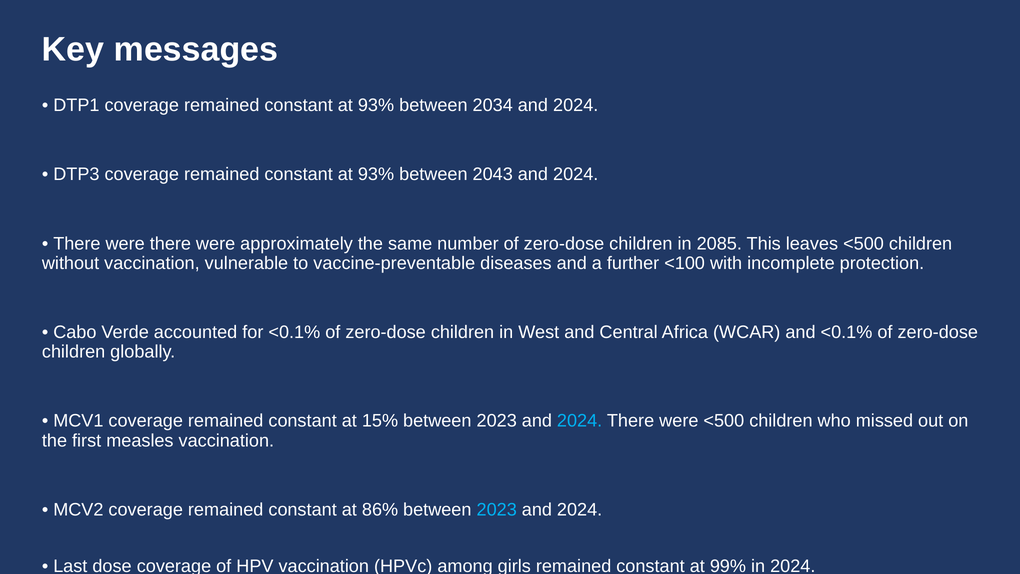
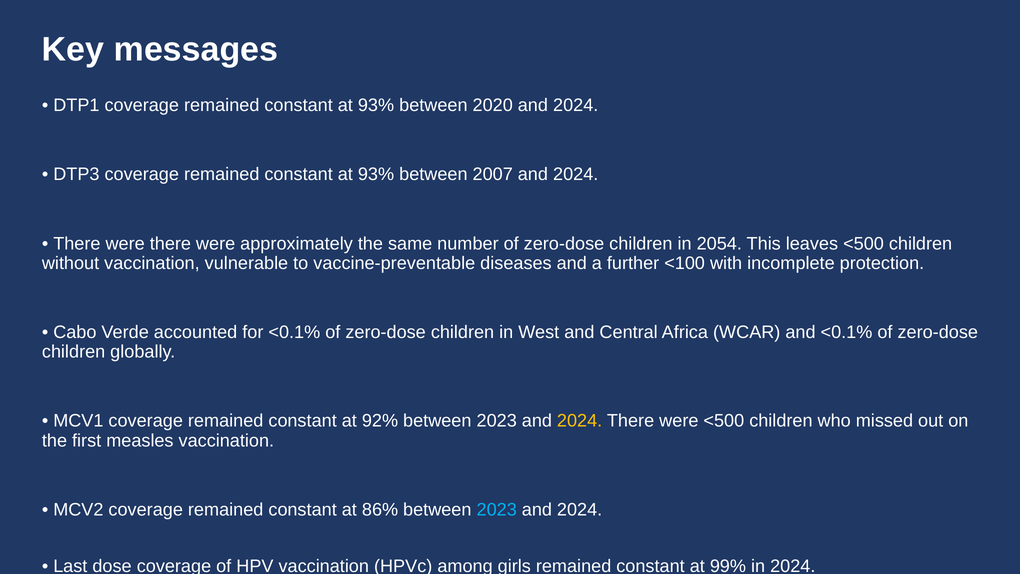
2034: 2034 -> 2020
2043: 2043 -> 2007
2085: 2085 -> 2054
15%: 15% -> 92%
2024 at (580, 421) colour: light blue -> yellow
